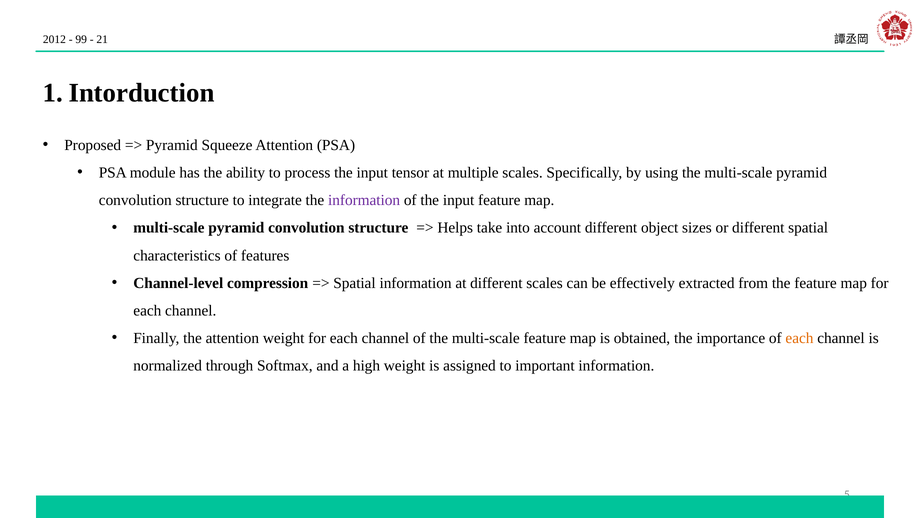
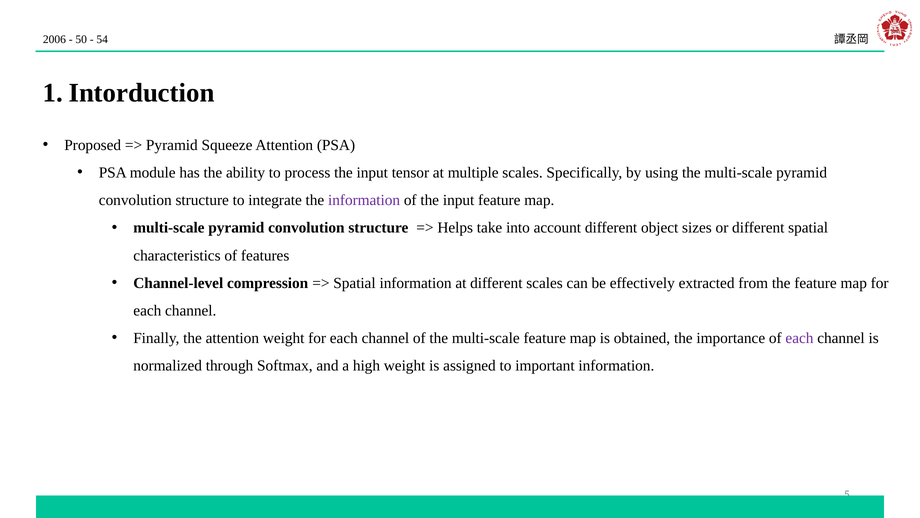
2012: 2012 -> 2006
99: 99 -> 50
21: 21 -> 54
each at (799, 338) colour: orange -> purple
